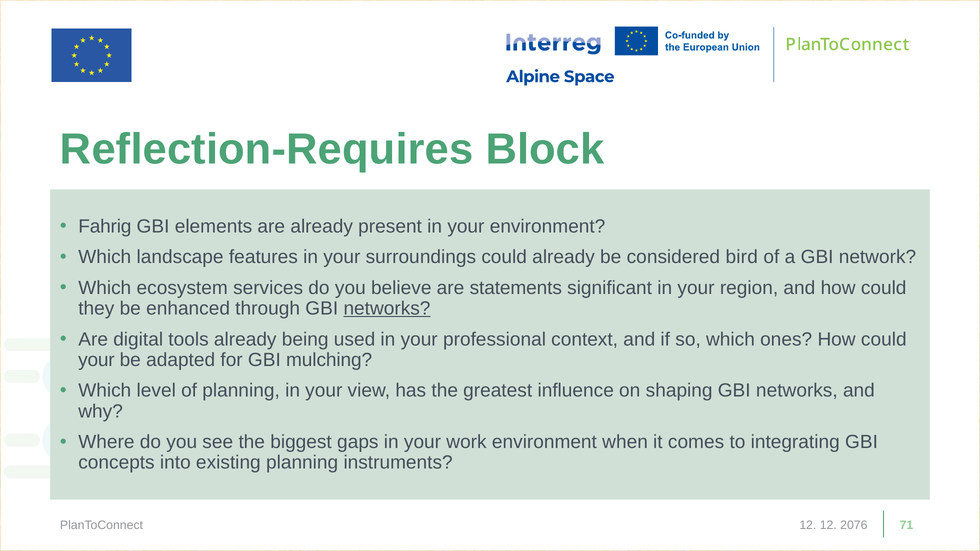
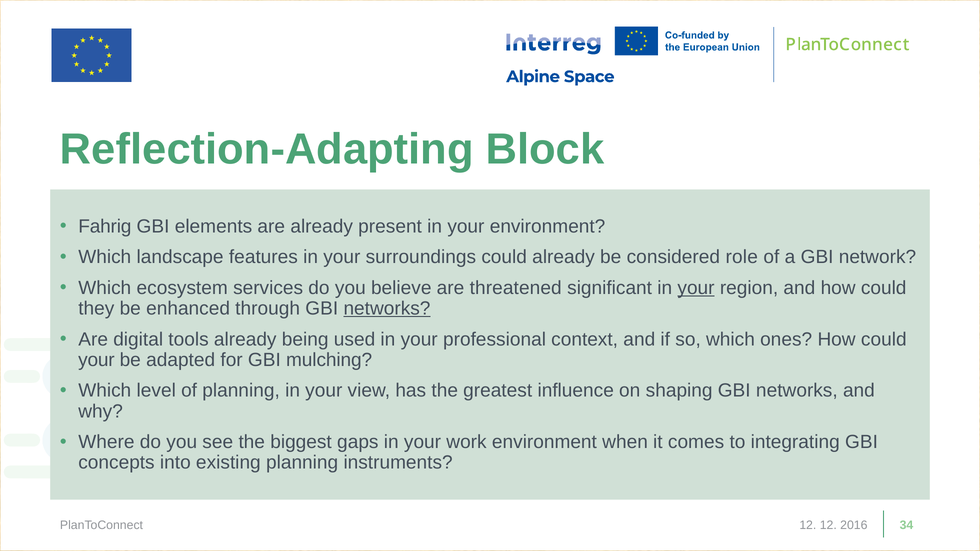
Reflection-Requires: Reflection-Requires -> Reflection-Adapting
bird: bird -> role
statements: statements -> threatened
your at (696, 288) underline: none -> present
2076: 2076 -> 2016
71: 71 -> 34
